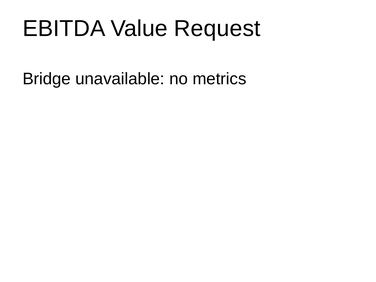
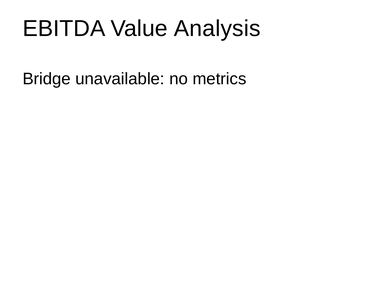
Request: Request -> Analysis
